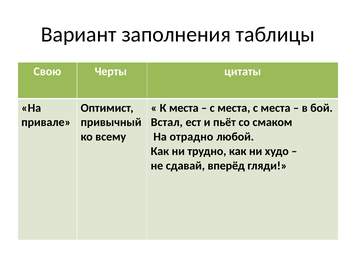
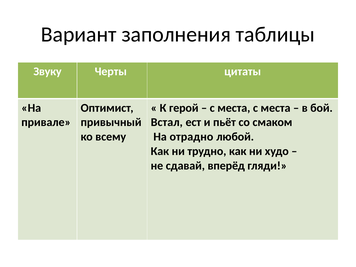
Свою: Свою -> Звуку
К места: места -> герой
